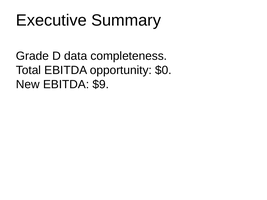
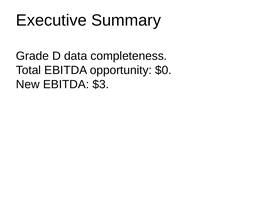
$9: $9 -> $3
